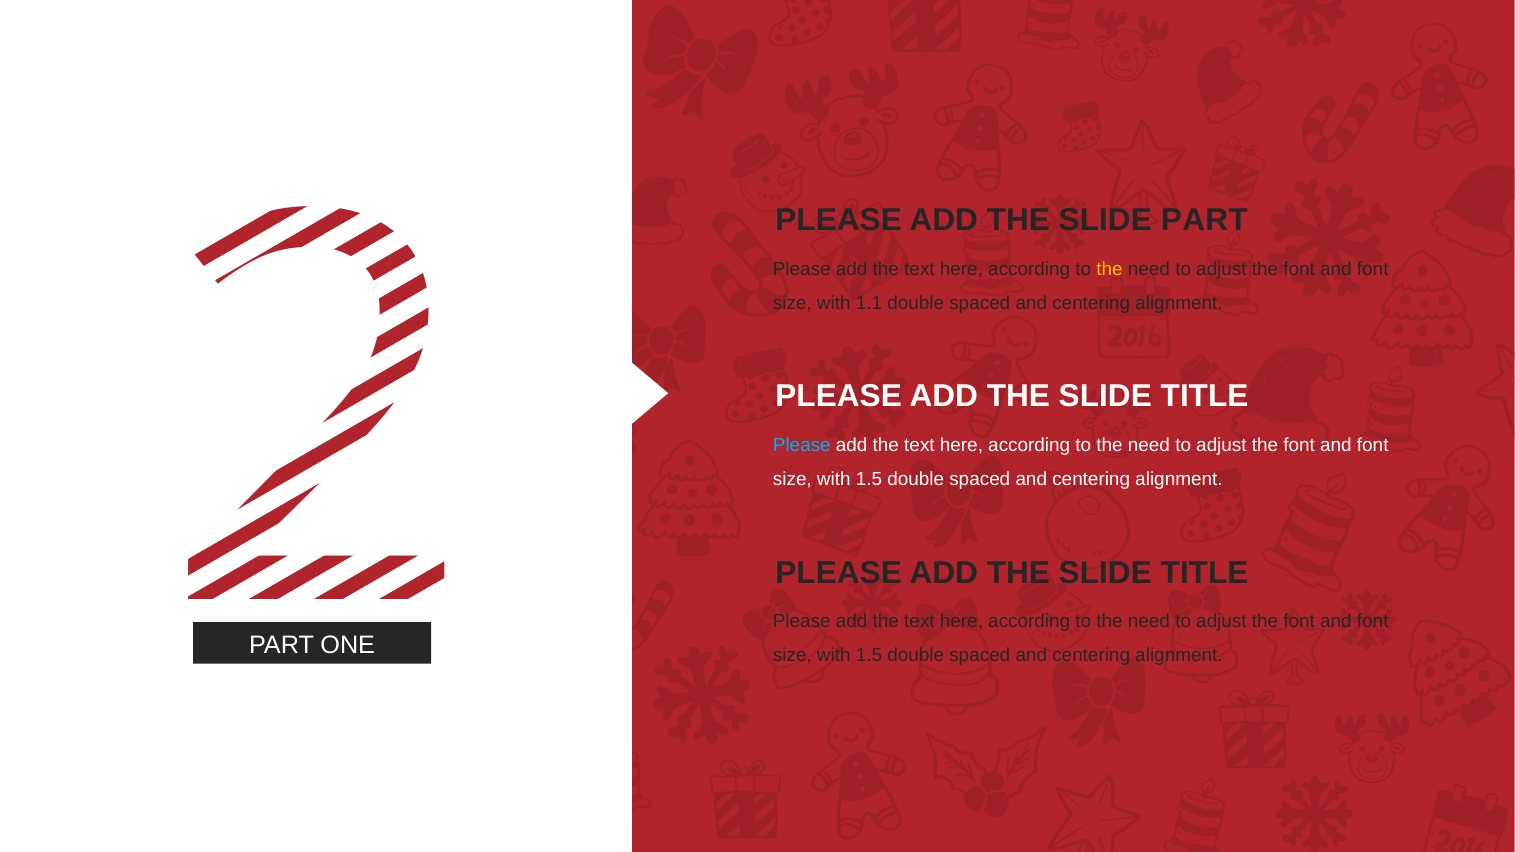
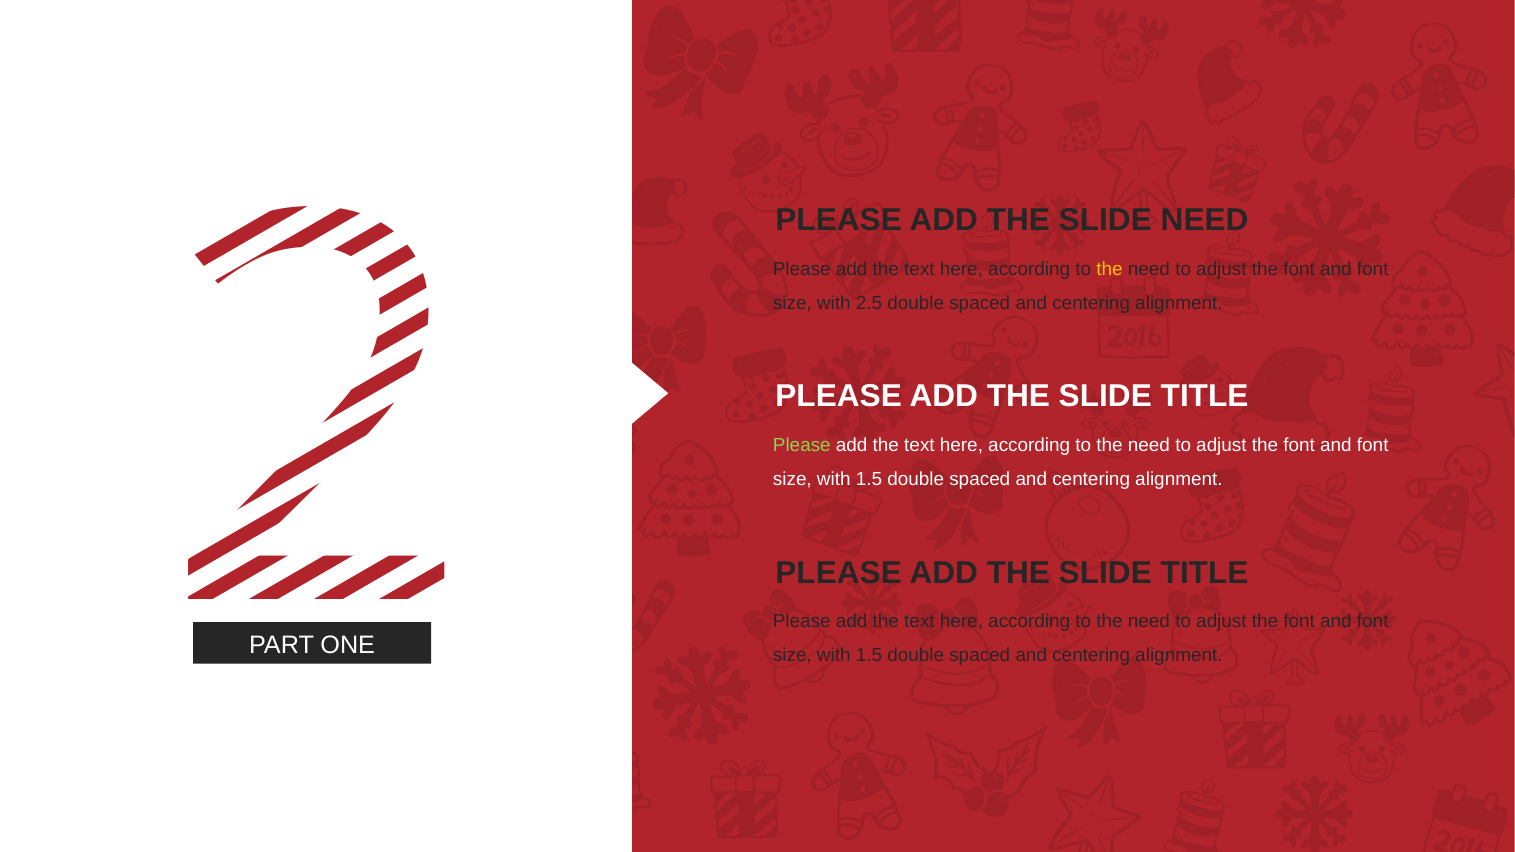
SLIDE PART: PART -> NEED
1.1: 1.1 -> 2.5
Please at (802, 445) colour: light blue -> light green
